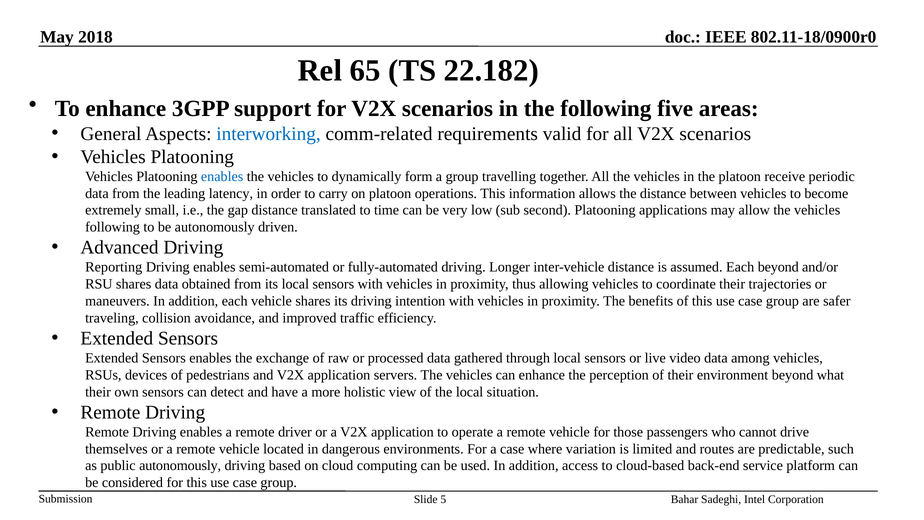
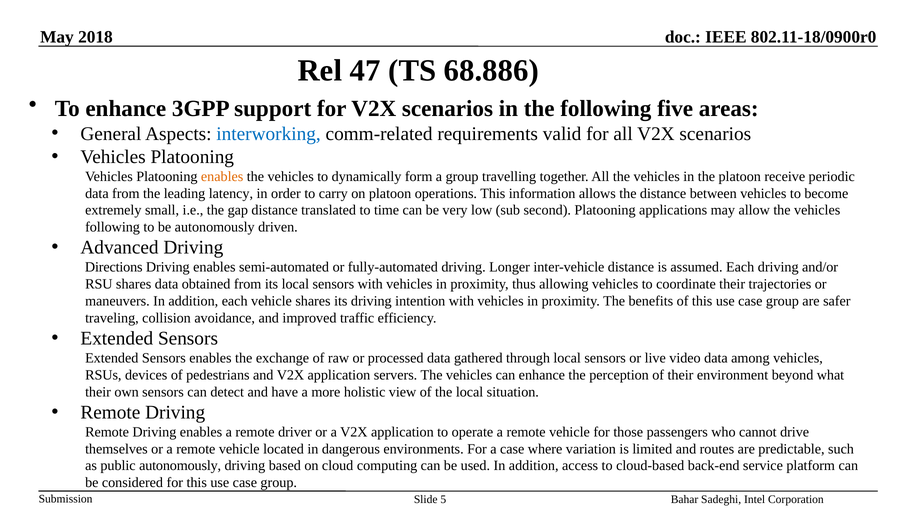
65: 65 -> 47
22.182: 22.182 -> 68.886
enables at (222, 176) colour: blue -> orange
Reporting: Reporting -> Directions
Each beyond: beyond -> driving
